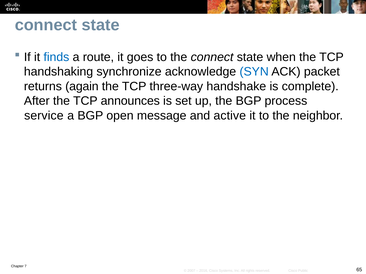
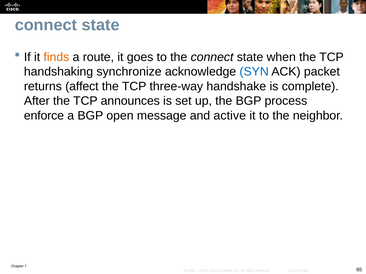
finds colour: blue -> orange
again: again -> affect
service: service -> enforce
